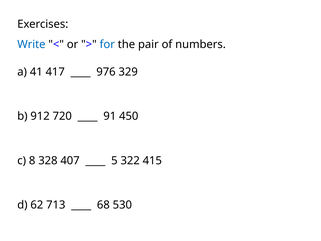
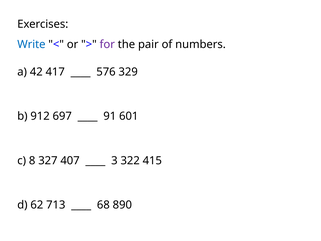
for colour: blue -> purple
41: 41 -> 42
976: 976 -> 576
720: 720 -> 697
450: 450 -> 601
328: 328 -> 327
5: 5 -> 3
530: 530 -> 890
